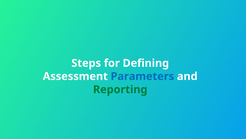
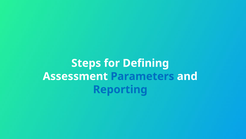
Reporting colour: green -> blue
